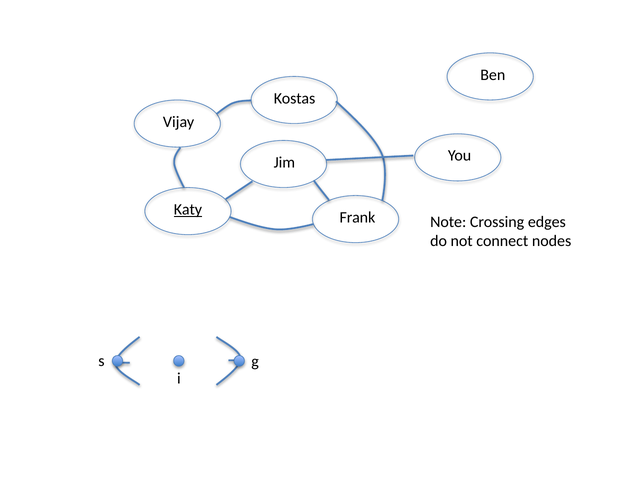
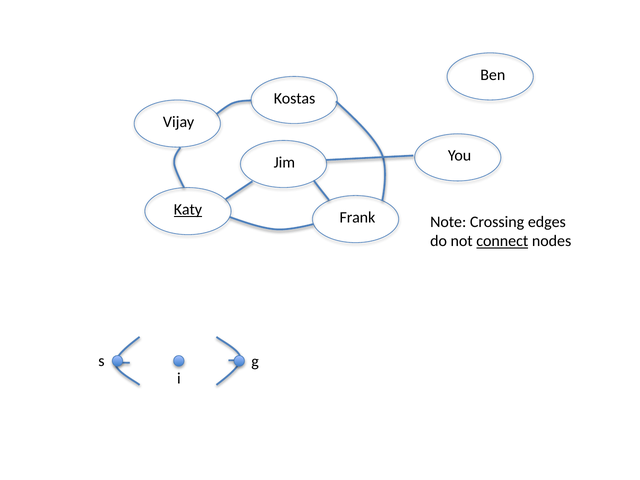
connect underline: none -> present
